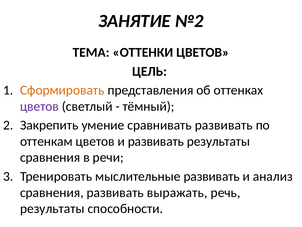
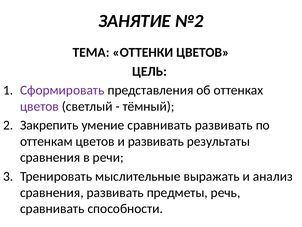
Сформировать colour: orange -> purple
мыслительные развивать: развивать -> выражать
выражать: выражать -> предметы
результаты at (52, 208): результаты -> сравнивать
